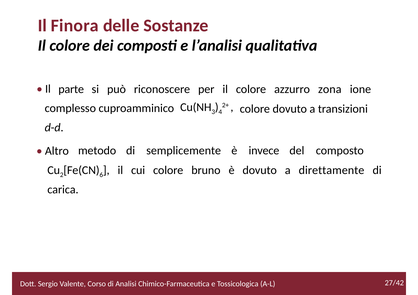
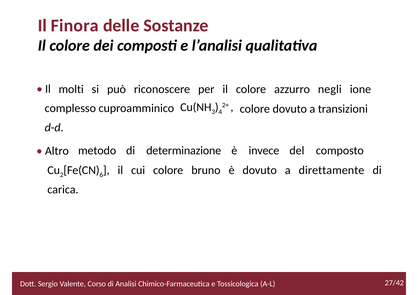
parte: parte -> molti
zona: zona -> negli
semplicemente: semplicemente -> determinazione
